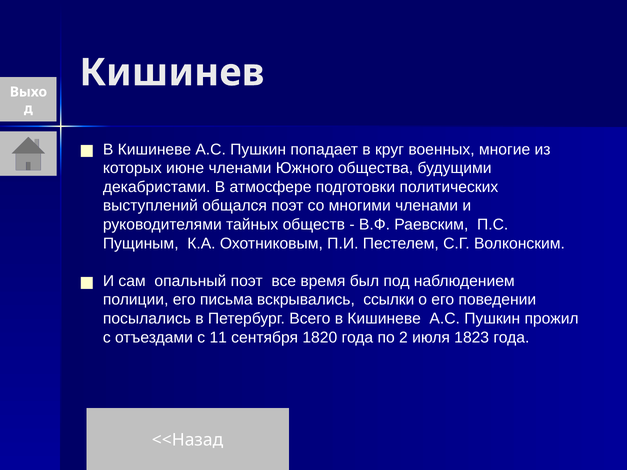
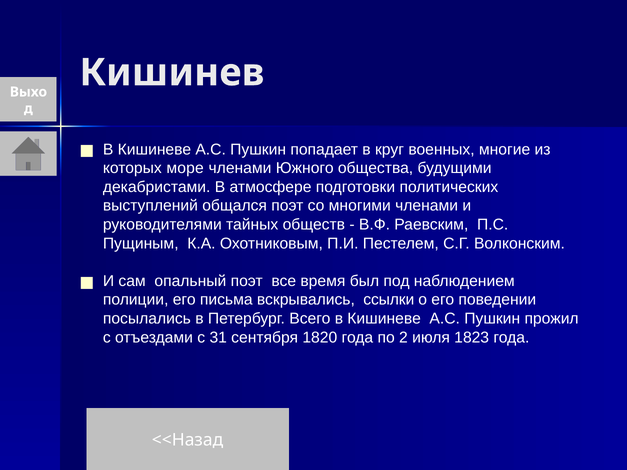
июне: июне -> море
11: 11 -> 31
